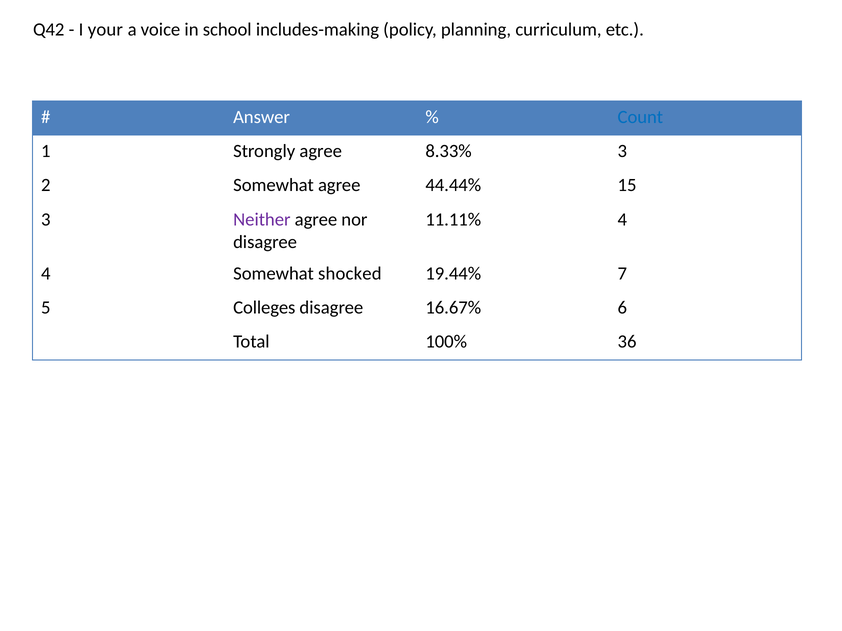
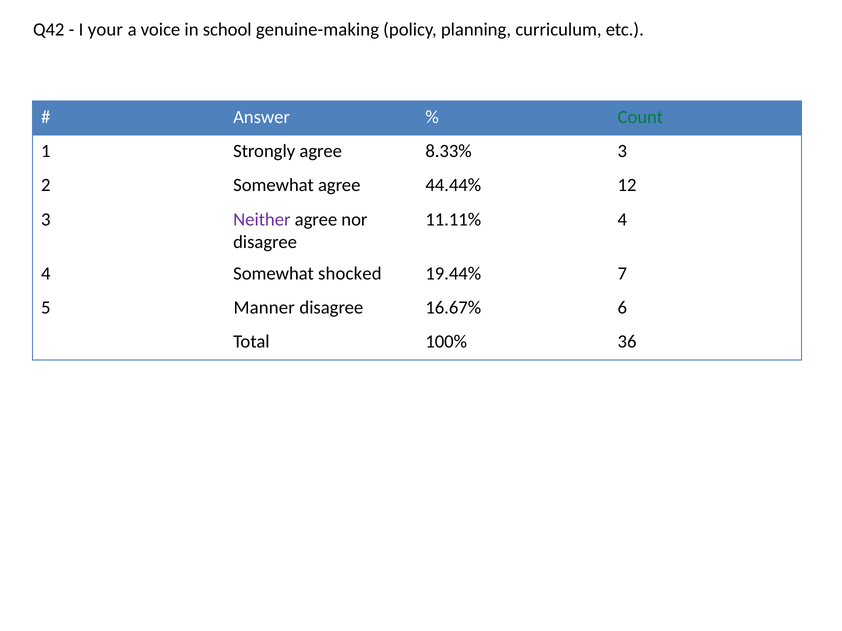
includes-making: includes-making -> genuine-making
Count colour: blue -> green
15: 15 -> 12
Colleges: Colleges -> Manner
